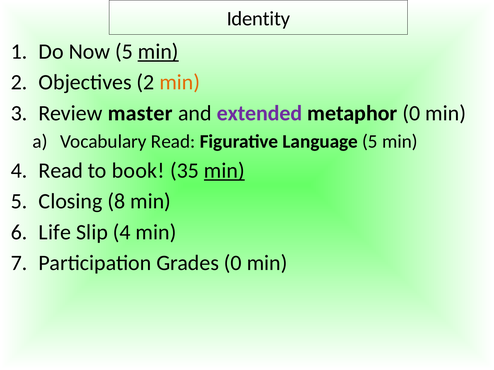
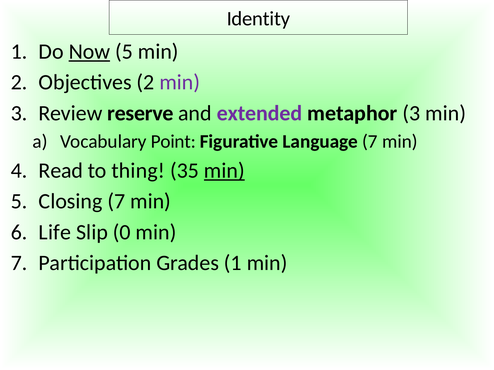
Now underline: none -> present
min at (158, 52) underline: present -> none
min at (180, 83) colour: orange -> purple
master: master -> reserve
metaphor 0: 0 -> 3
Vocabulary Read: Read -> Point
Language 5: 5 -> 7
book: book -> thing
Closing 8: 8 -> 7
Slip 4: 4 -> 0
Grades 0: 0 -> 1
